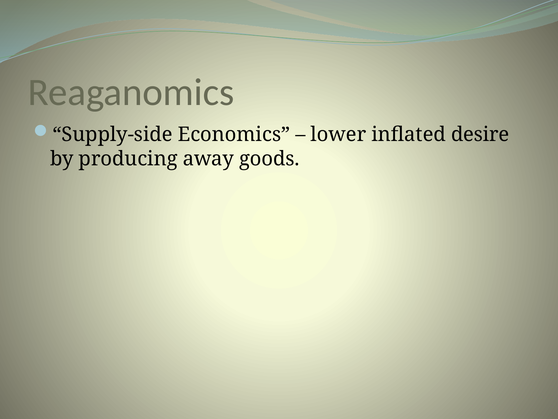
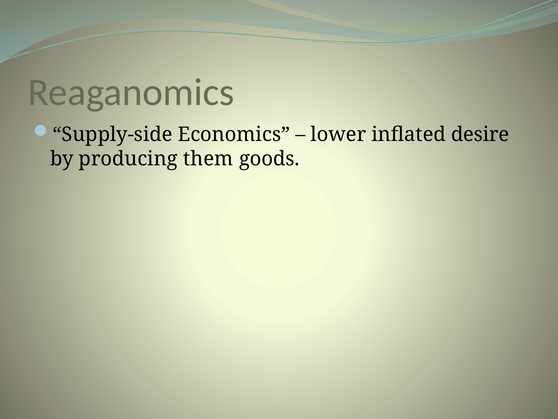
away: away -> them
